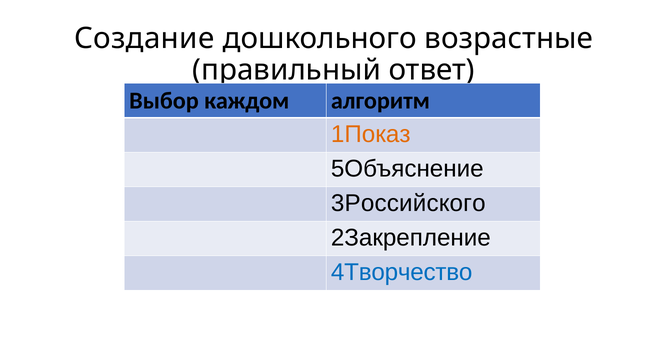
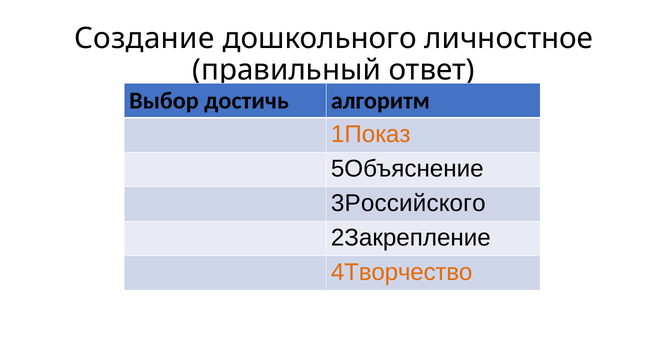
возрастные: возрастные -> личностное
каждом: каждом -> достичь
4Творчество colour: blue -> orange
